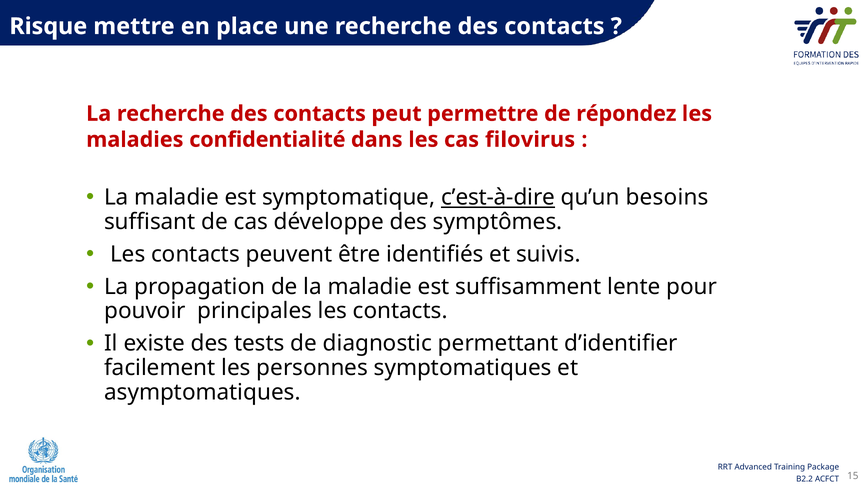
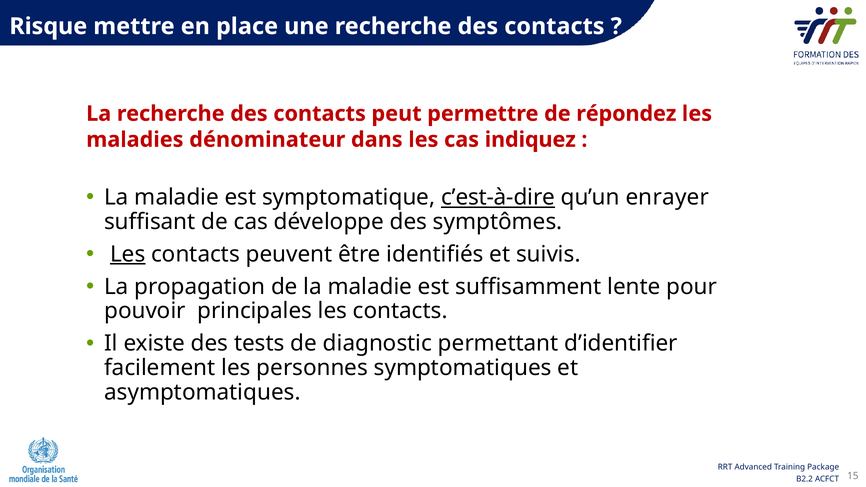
confidentialité: confidentialité -> dénominateur
filovirus: filovirus -> indiquez
besoins: besoins -> enrayer
Les at (128, 254) underline: none -> present
